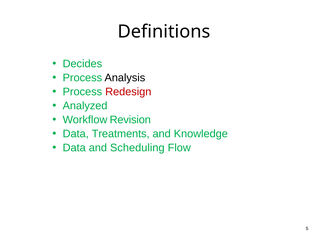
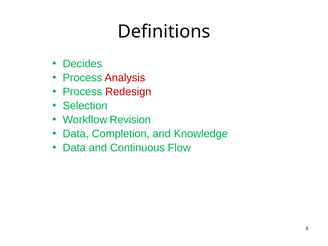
Analysis colour: black -> red
Analyzed: Analyzed -> Selection
Treatments: Treatments -> Completion
Scheduling: Scheduling -> Continuous
